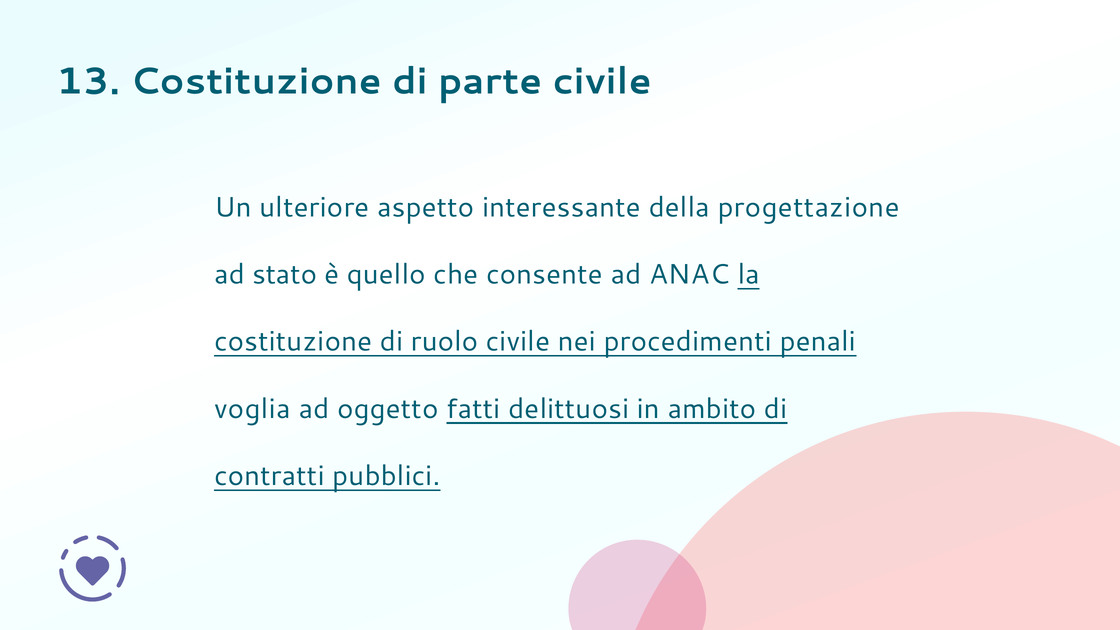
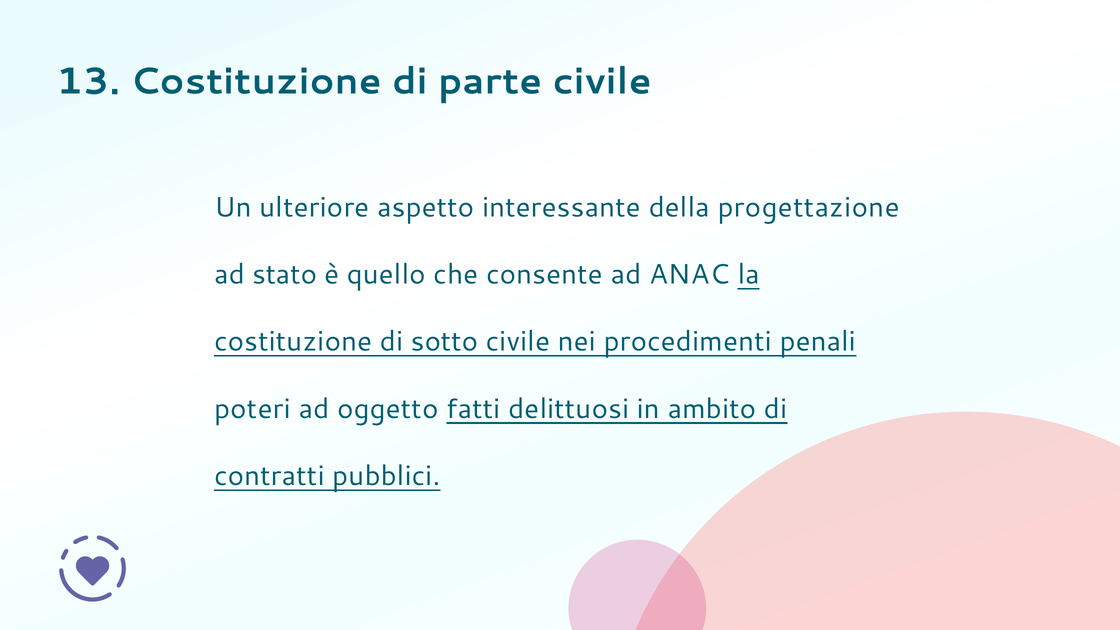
ruolo: ruolo -> sotto
voglia: voglia -> poteri
